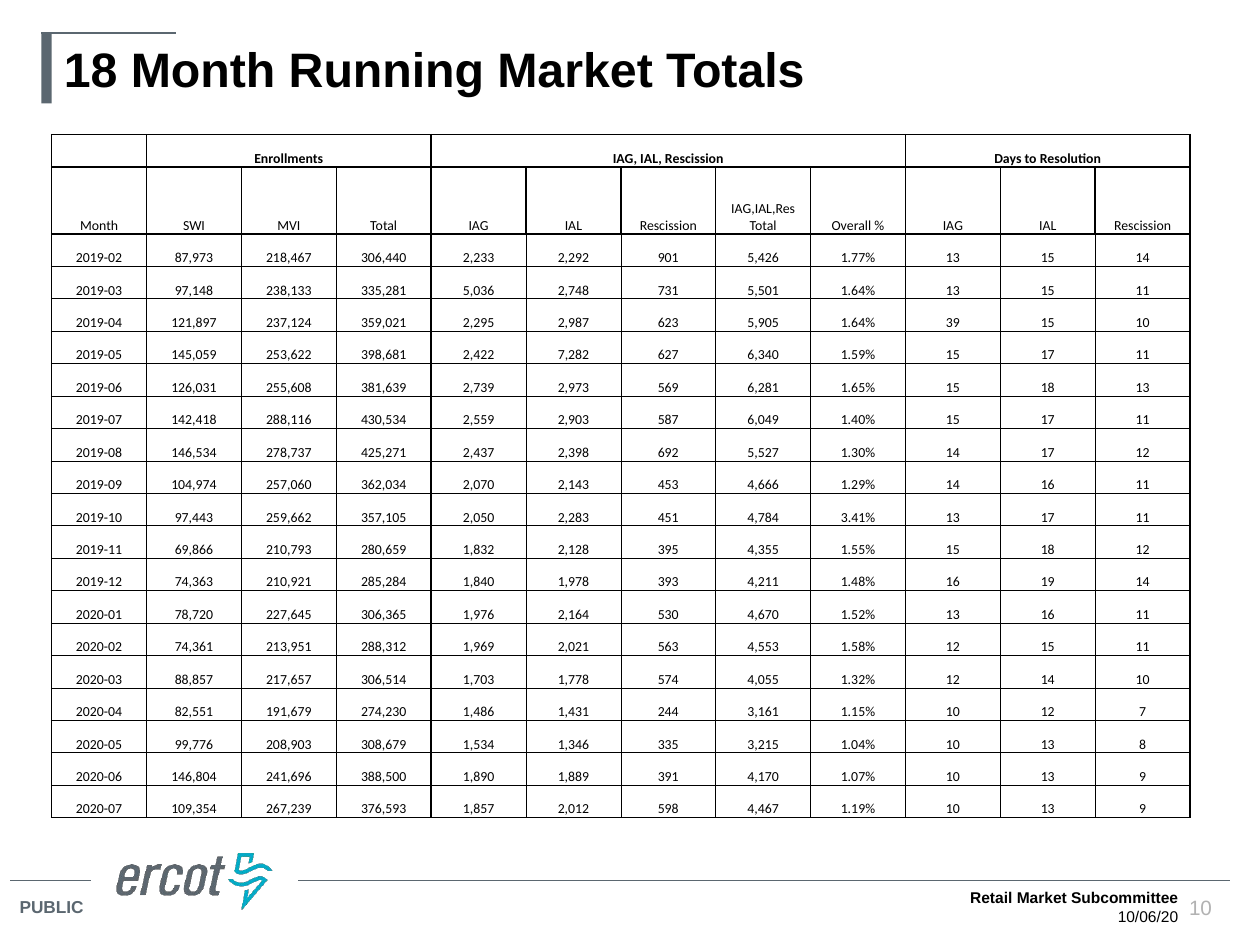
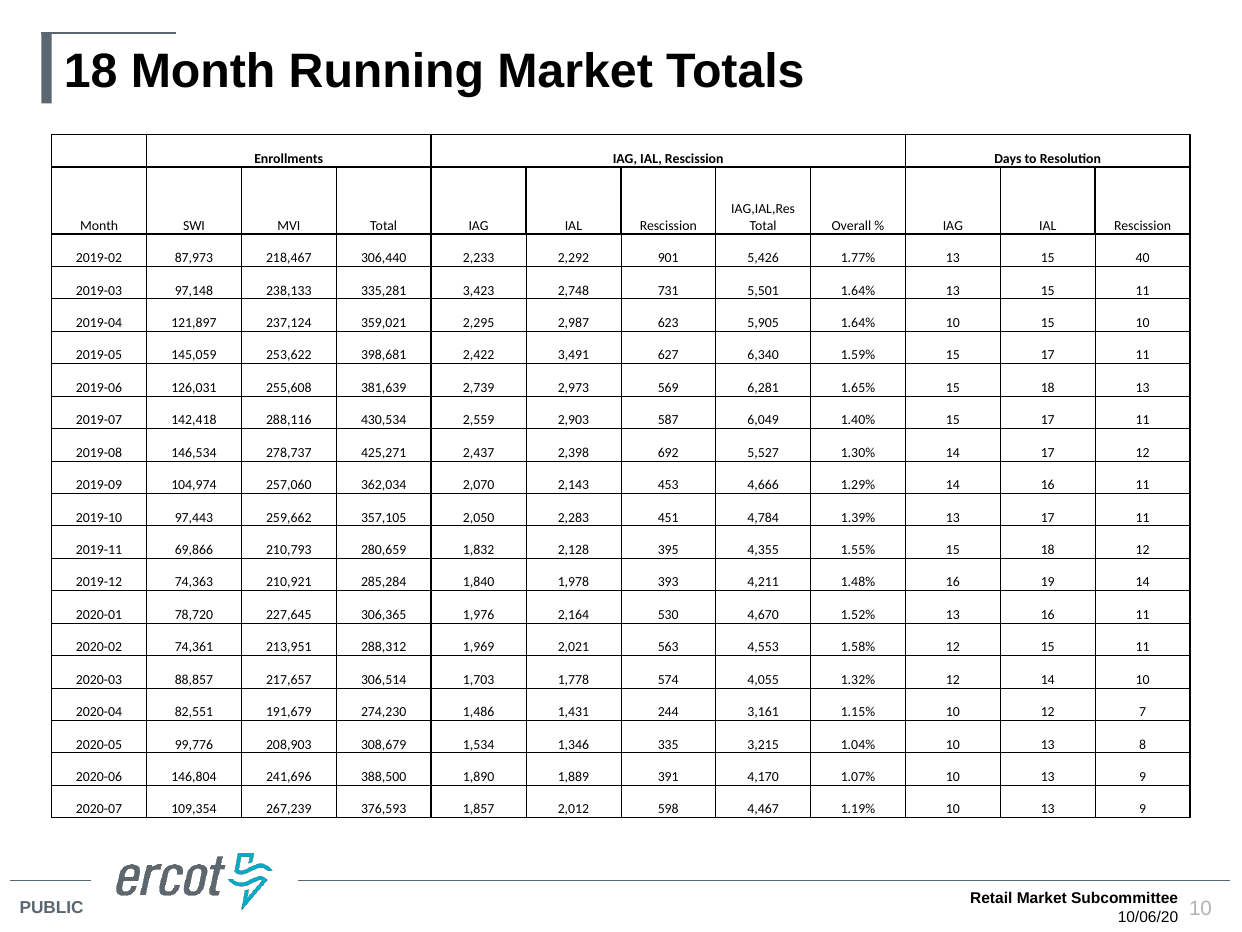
15 14: 14 -> 40
5,036: 5,036 -> 3,423
1.64% 39: 39 -> 10
7,282: 7,282 -> 3,491
3.41%: 3.41% -> 1.39%
